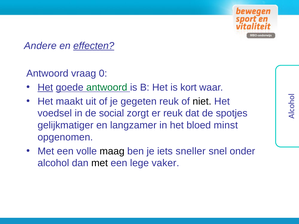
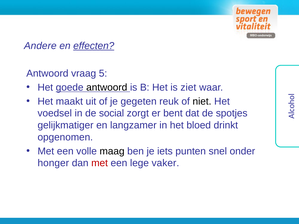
0: 0 -> 5
Het at (45, 88) underline: present -> none
antwoord at (107, 88) colour: green -> black
kort: kort -> ziet
er reuk: reuk -> bent
minst: minst -> drinkt
sneller: sneller -> punten
alcohol: alcohol -> honger
met at (100, 163) colour: black -> red
